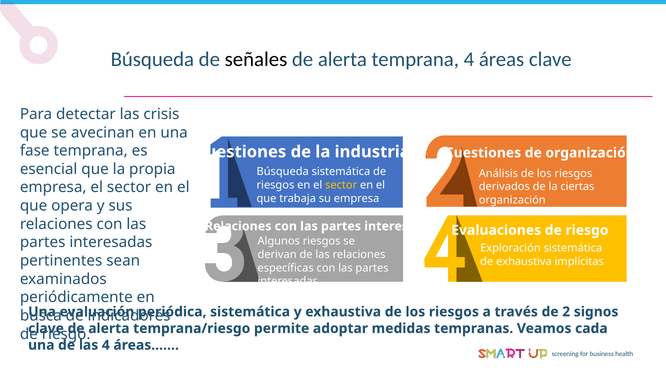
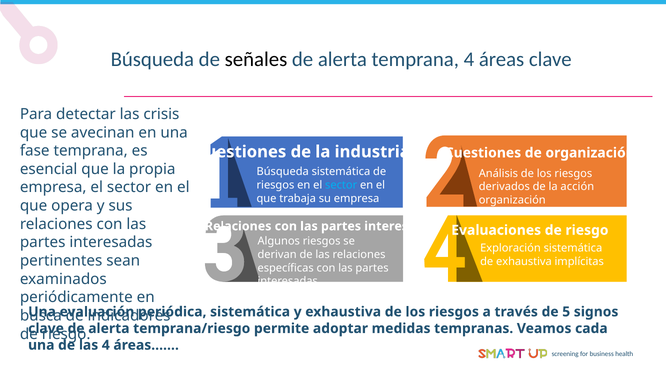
sector at (341, 185) colour: yellow -> light blue
ciertas: ciertas -> acción
2: 2 -> 5
